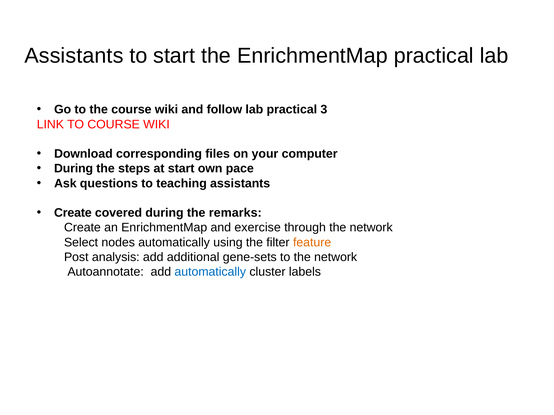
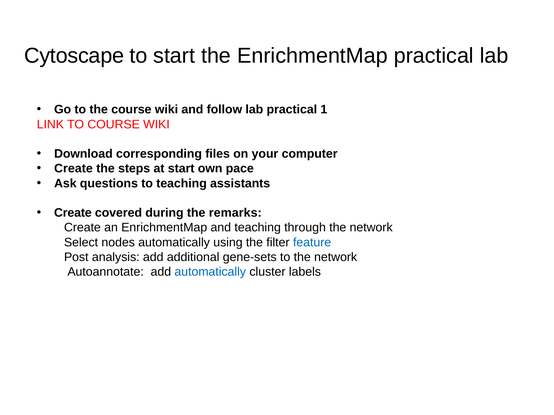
Assistants at (74, 56): Assistants -> Cytoscape
3: 3 -> 1
During at (74, 169): During -> Create
and exercise: exercise -> teaching
feature colour: orange -> blue
